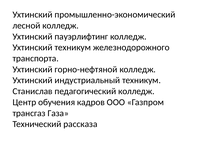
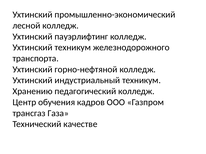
Станислав: Станислав -> Хранению
рассказа: рассказа -> качестве
